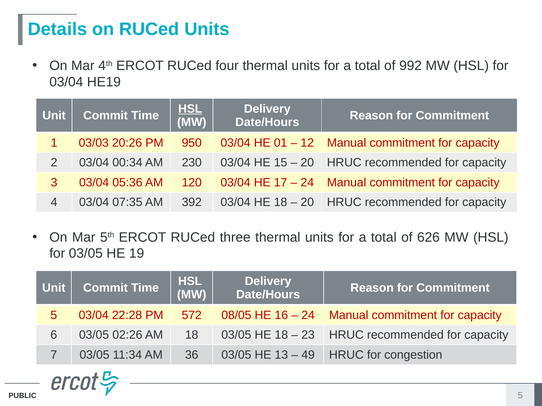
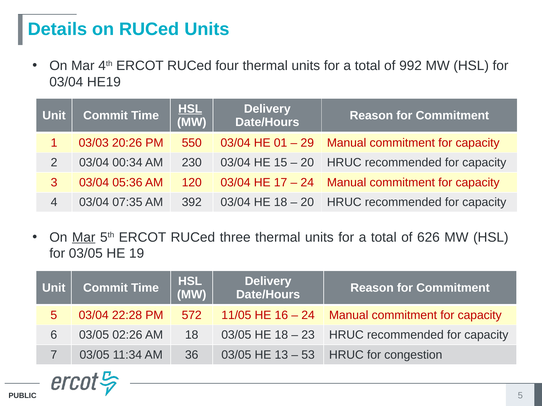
950: 950 -> 550
12: 12 -> 29
Mar at (84, 238) underline: none -> present
08/05: 08/05 -> 11/05
49: 49 -> 53
